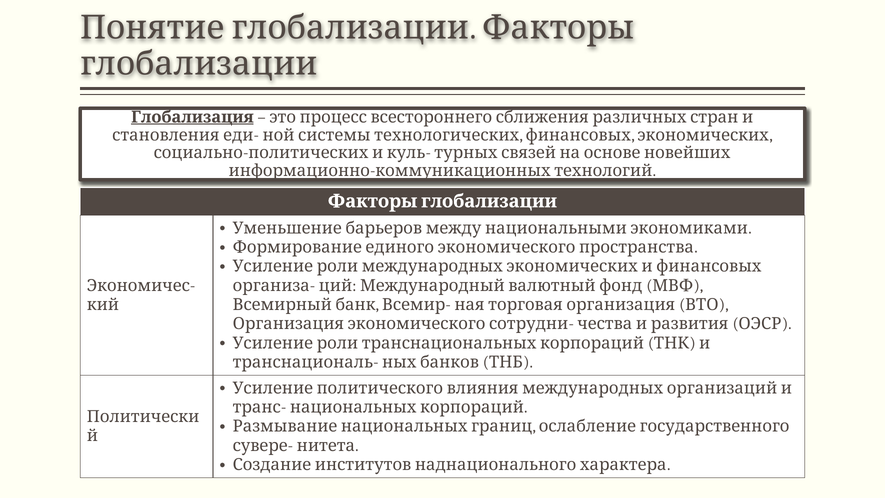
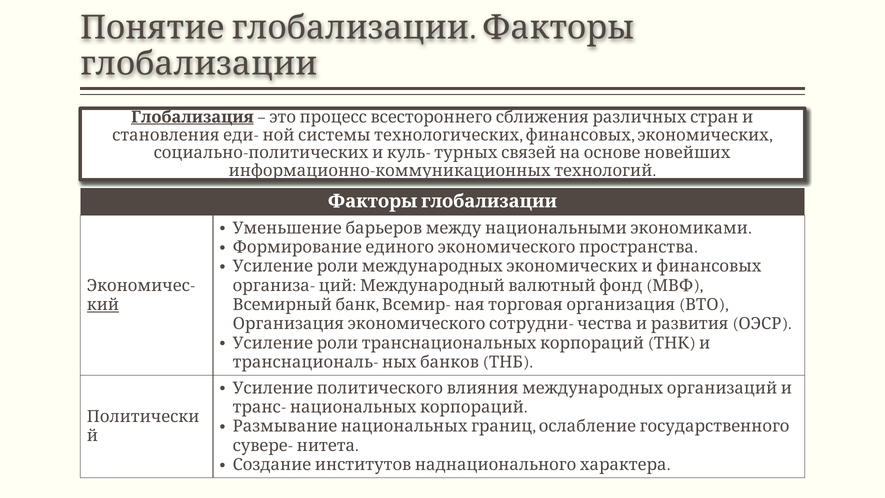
кий underline: none -> present
